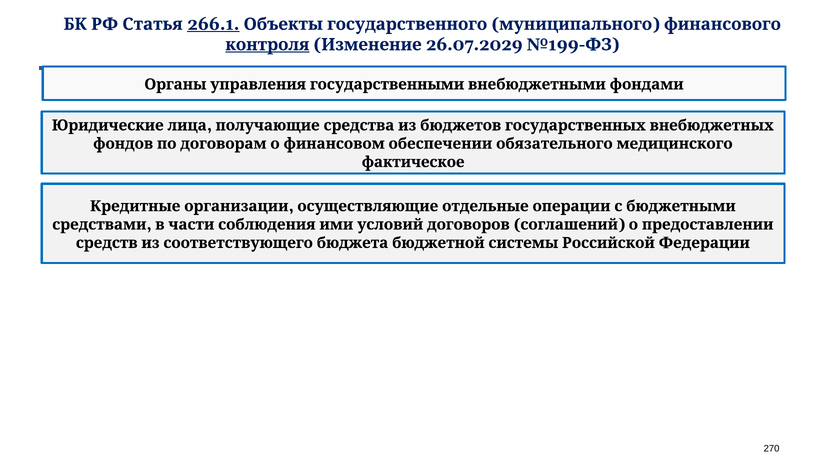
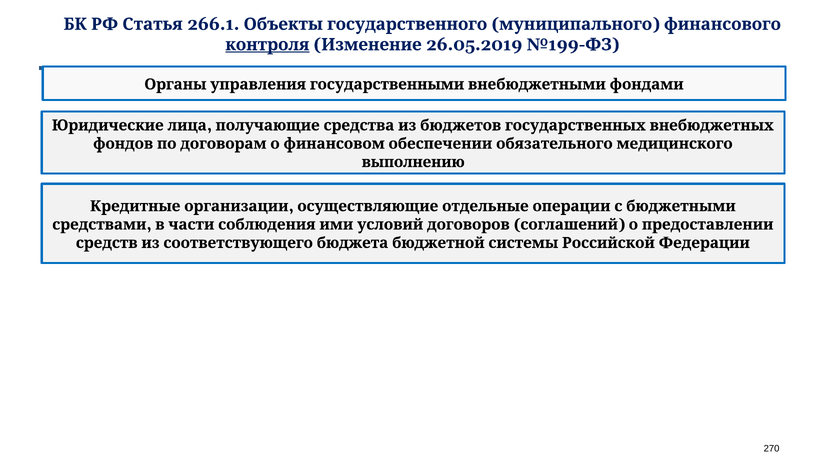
266.1 underline: present -> none
26.07.2029: 26.07.2029 -> 26.05.2019
фактическое: фактическое -> выполнению
